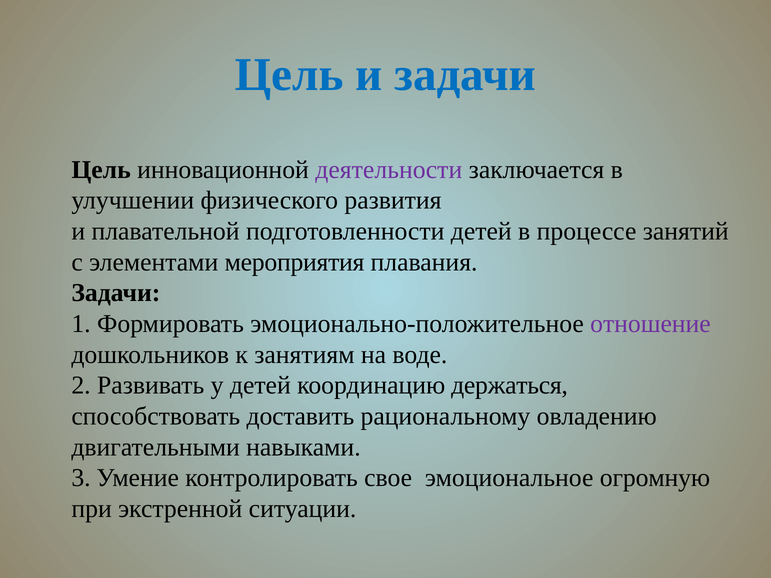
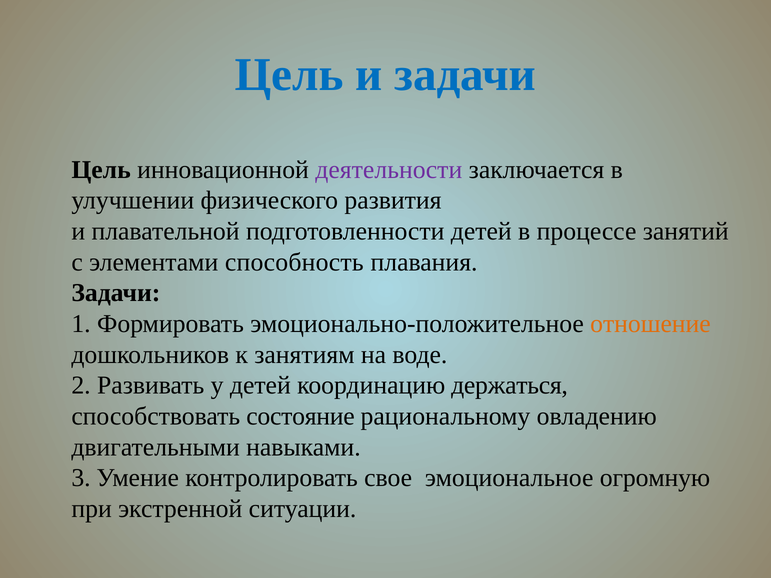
мероприятия: мероприятия -> способность
отношение colour: purple -> orange
доставить: доставить -> состояние
